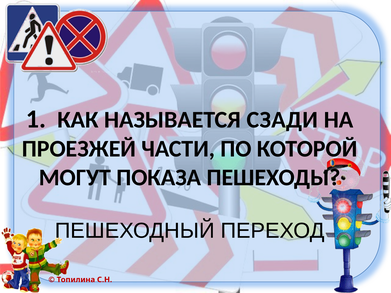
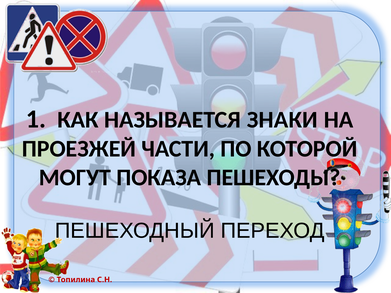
СЗАДИ: СЗАДИ -> ЗНАКИ
